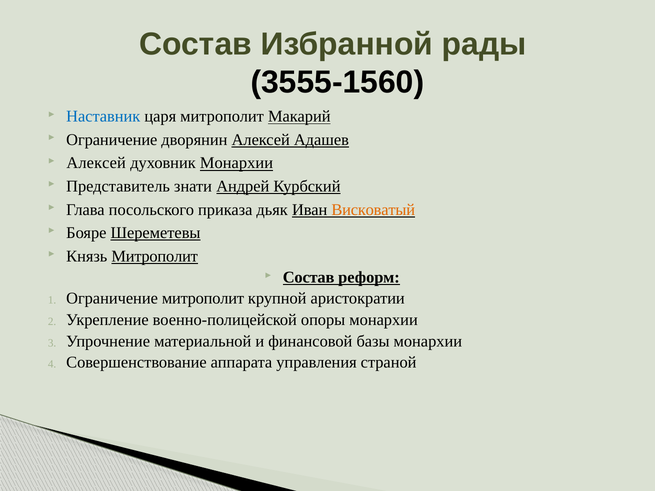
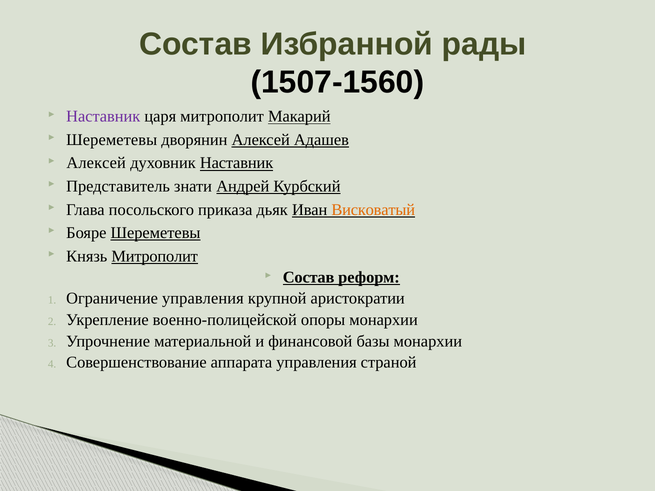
3555-1560: 3555-1560 -> 1507-1560
Наставник at (103, 117) colour: blue -> purple
Ограничение at (112, 140): Ограничение -> Шереметевы
духовник Монархии: Монархии -> Наставник
Ограничение митрополит: митрополит -> управления
